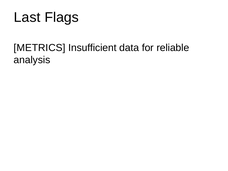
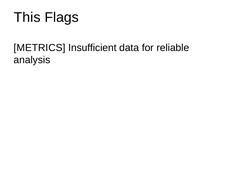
Last: Last -> This
